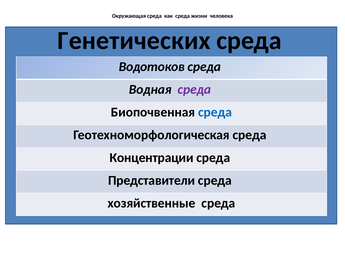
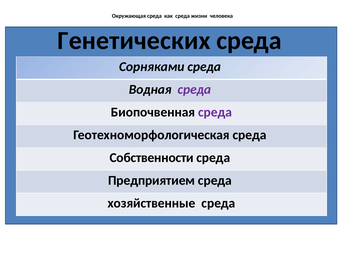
Водотоков: Водотоков -> Сорняками
среда at (215, 112) colour: blue -> purple
Концентрации: Концентрации -> Собственности
Представители: Представители -> Предприятием
